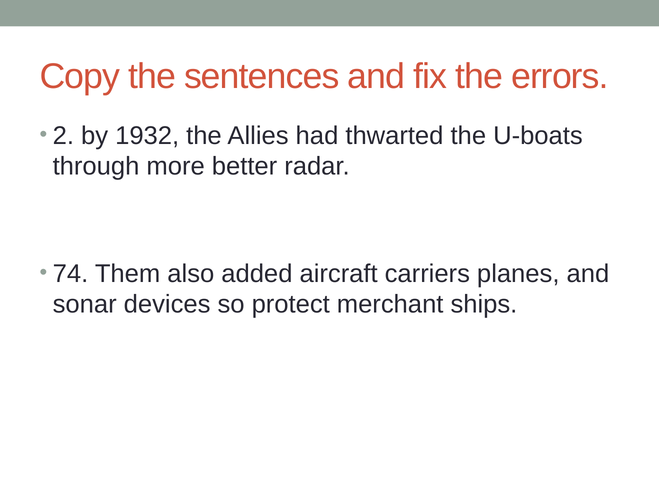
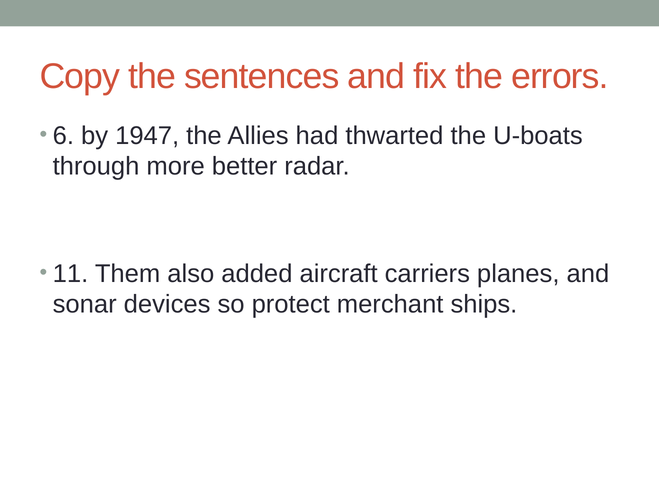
2: 2 -> 6
1932: 1932 -> 1947
74: 74 -> 11
